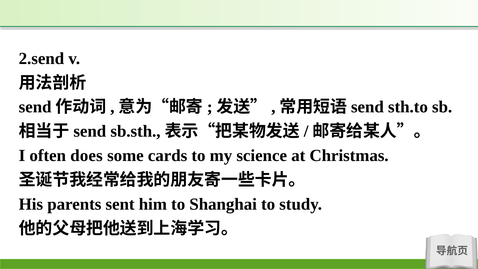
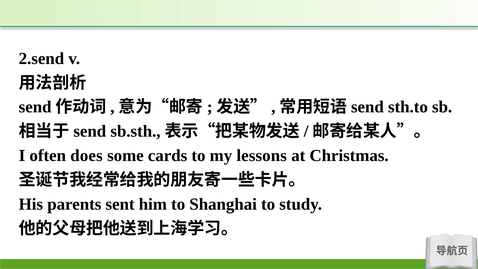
science: science -> lessons
